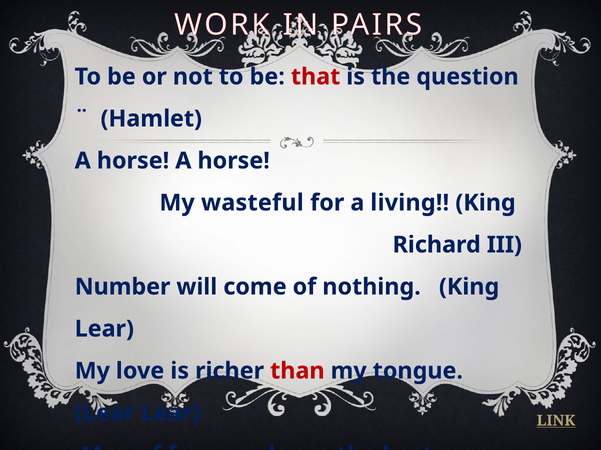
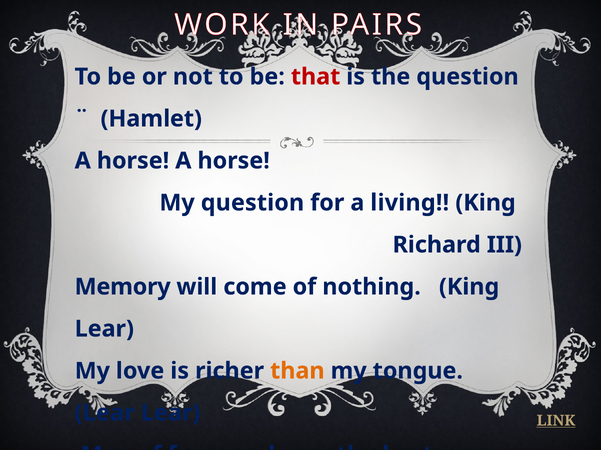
My wasteful: wasteful -> question
Number: Number -> Memory
than colour: red -> orange
